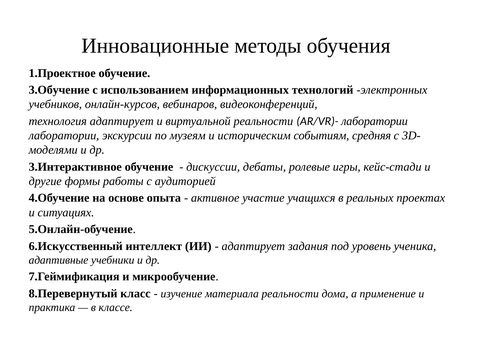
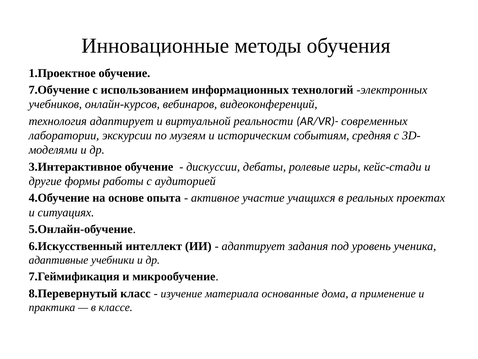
3.Обучение: 3.Обучение -> 7.Обучение
AR/VR)- лаборатории: лаборатории -> современных
материала реальности: реальности -> основанные
